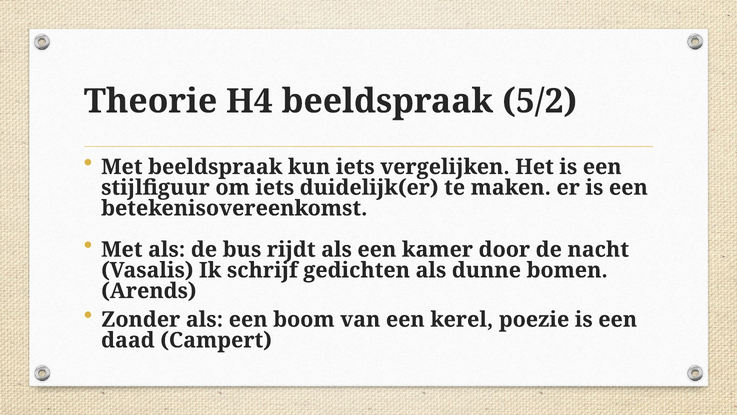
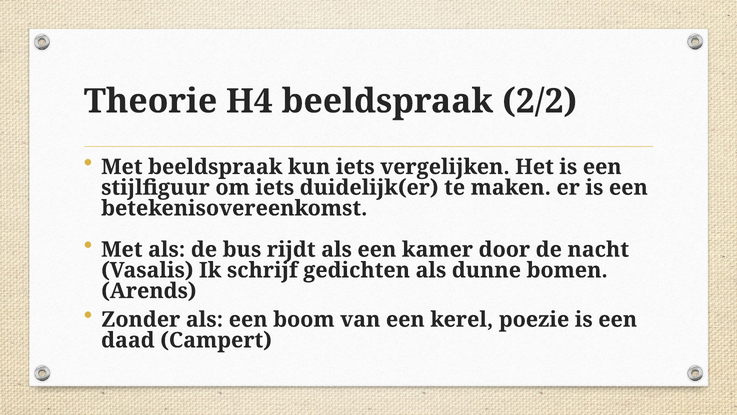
5/2: 5/2 -> 2/2
